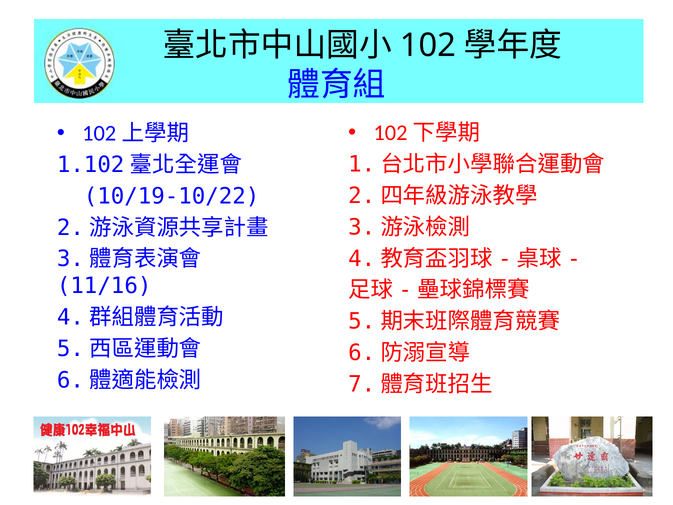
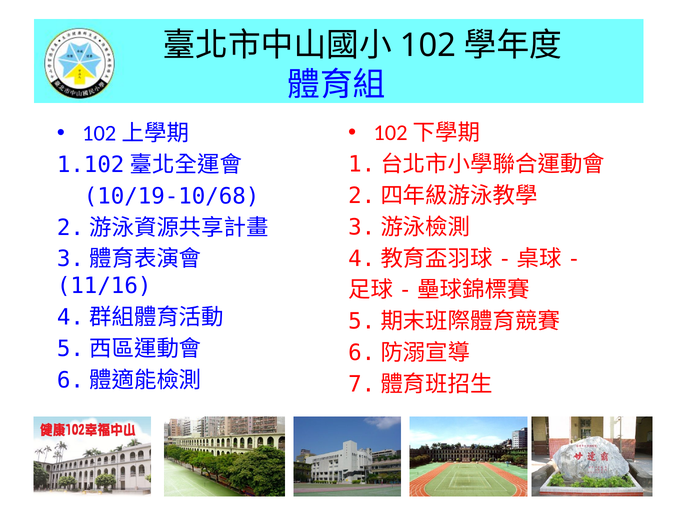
10/19-10/22: 10/19-10/22 -> 10/19-10/68
